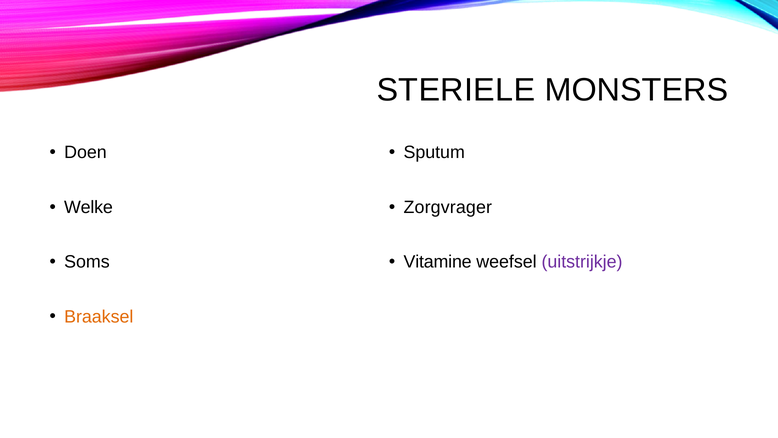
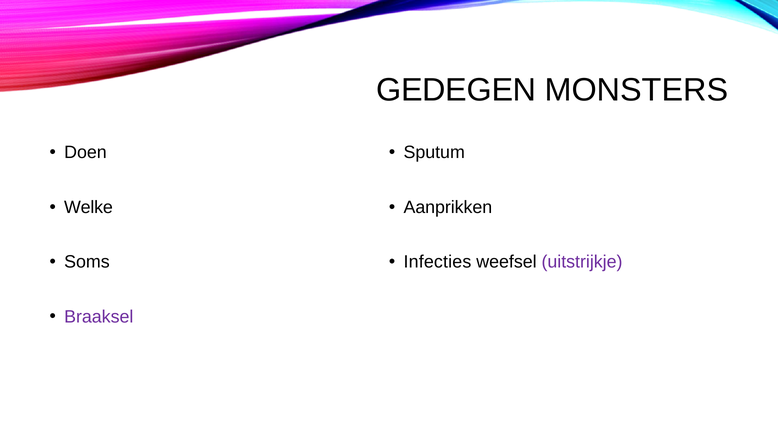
STERIELE: STERIELE -> GEDEGEN
Zorgvrager: Zorgvrager -> Aanprikken
Vitamine: Vitamine -> Infecties
Braaksel colour: orange -> purple
